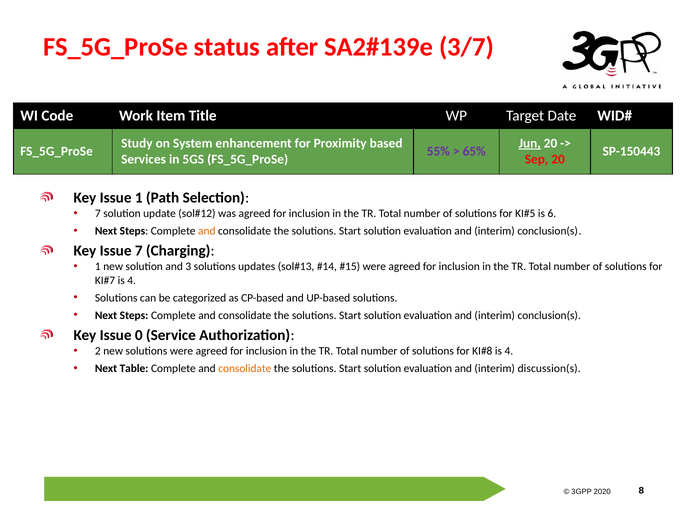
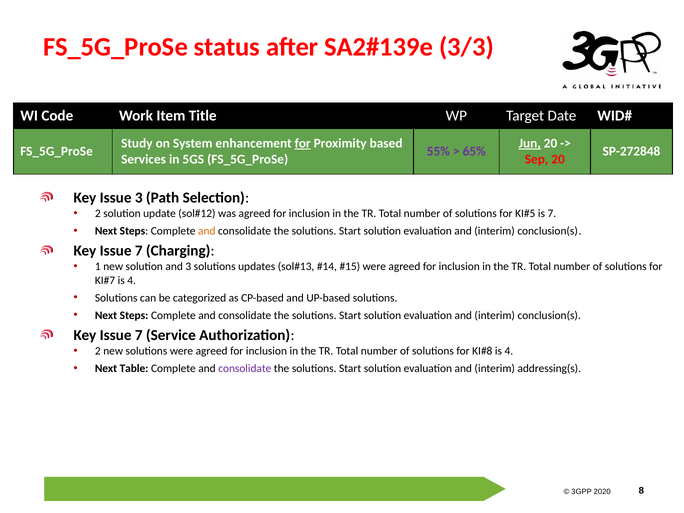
3/7: 3/7 -> 3/3
for at (303, 143) underline: none -> present
SP-150443: SP-150443 -> SP-272848
Issue 1: 1 -> 3
7 at (98, 213): 7 -> 2
is 6: 6 -> 7
0 at (139, 335): 0 -> 7
consolidate at (245, 368) colour: orange -> purple
discussion(s: discussion(s -> addressing(s
